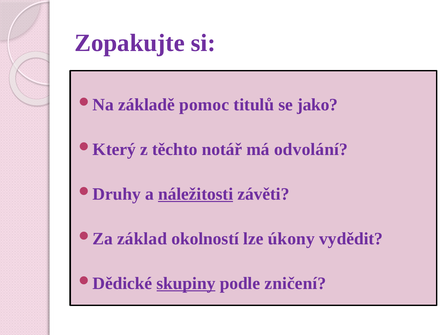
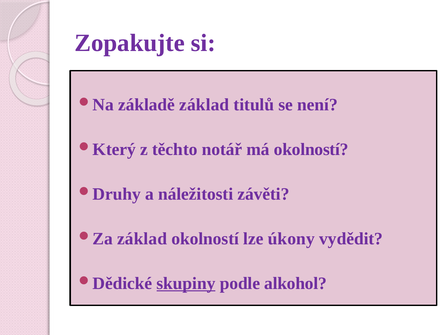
základě pomoc: pomoc -> základ
jako: jako -> není
má odvolání: odvolání -> okolností
náležitosti underline: present -> none
zničení: zničení -> alkohol
